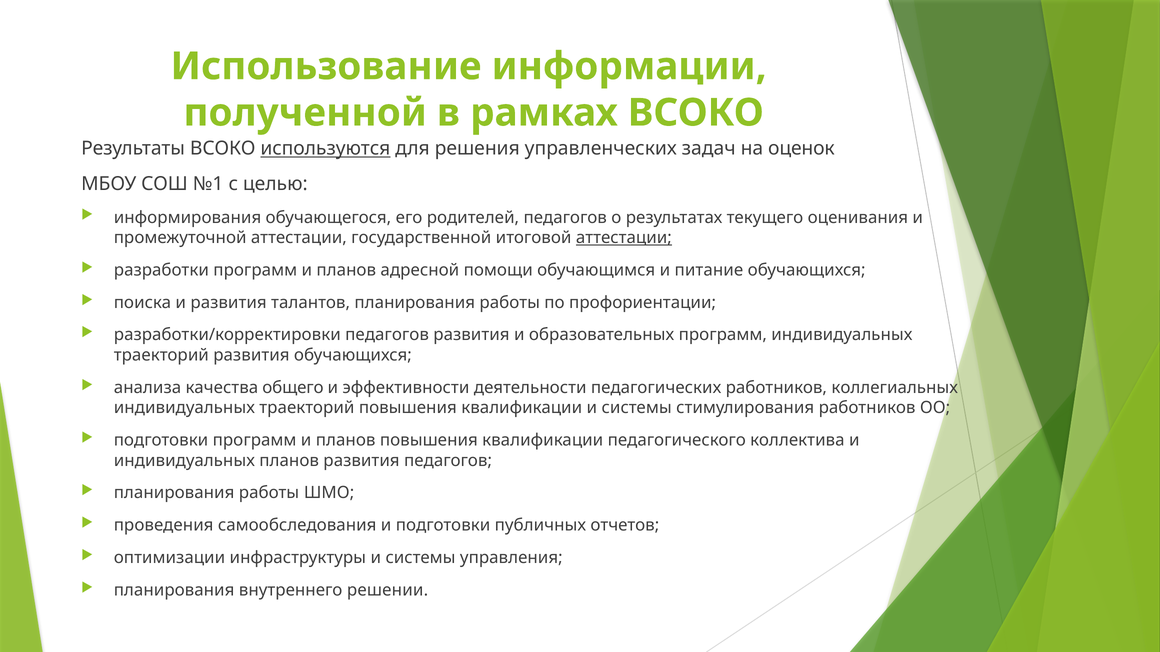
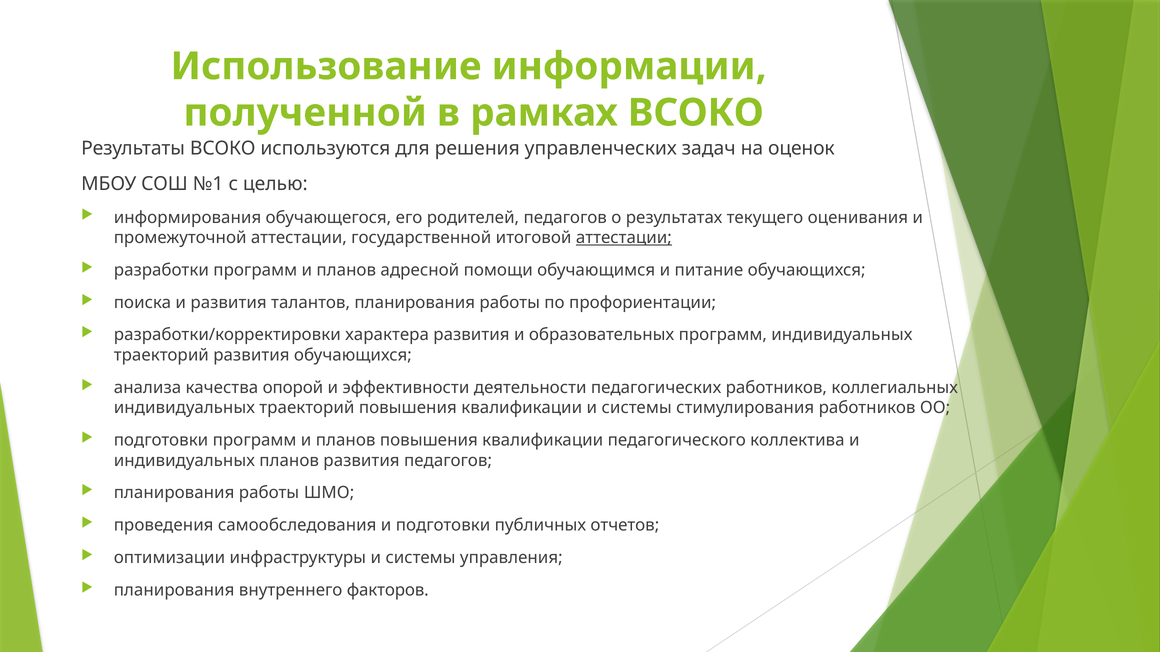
используются underline: present -> none
разработки/корректировки педагогов: педагогов -> характера
общего: общего -> опорой
решении: решении -> факторов
